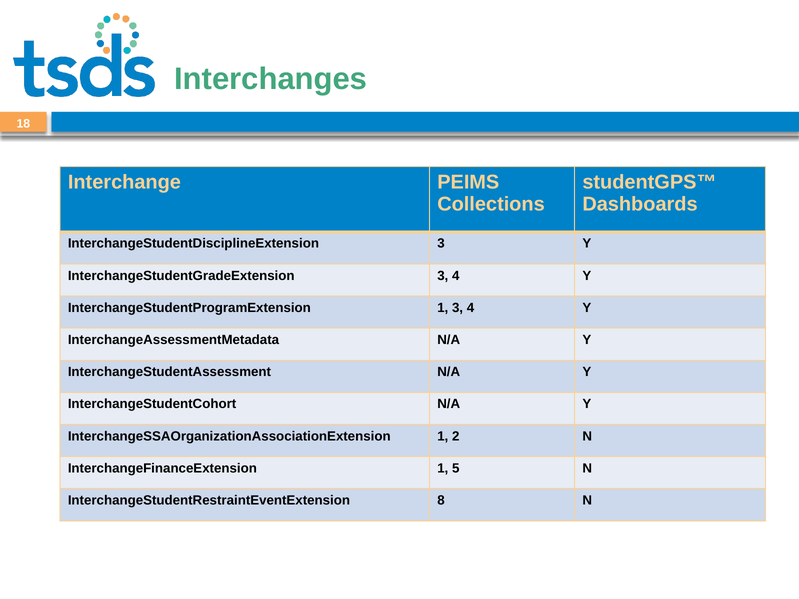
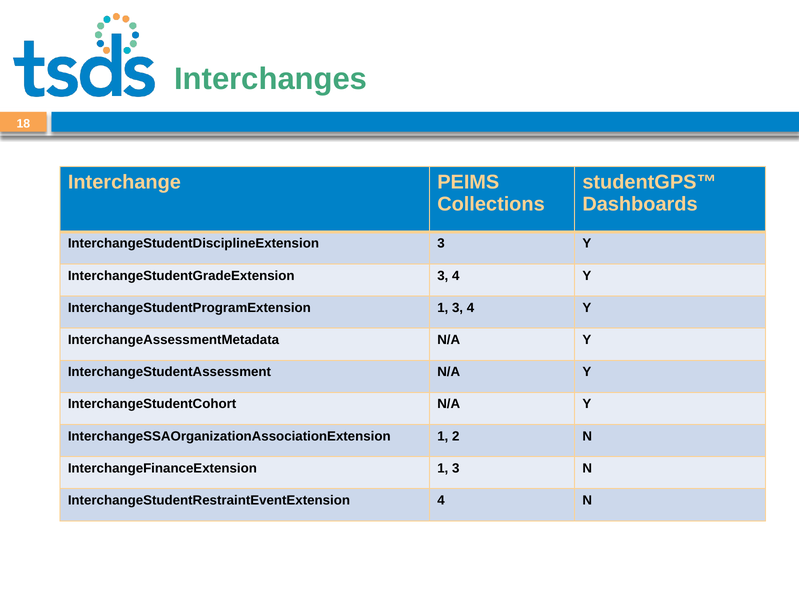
InterchangeFinanceExtension 1 5: 5 -> 3
InterchangeStudentRestraintEventExtension 8: 8 -> 4
